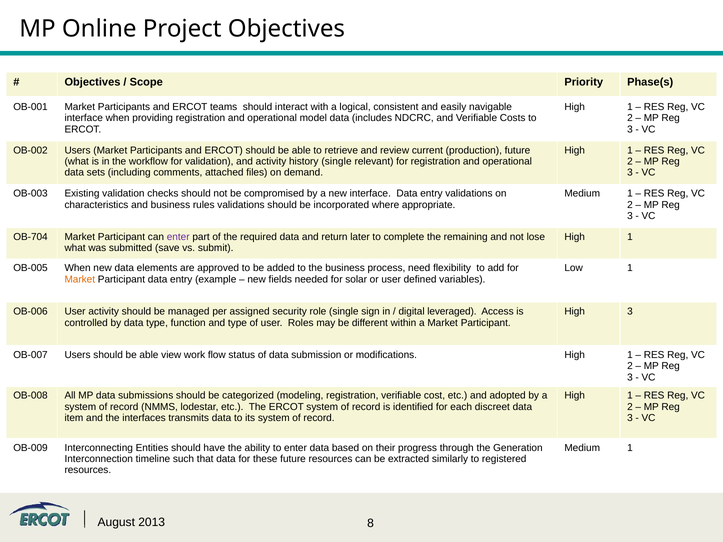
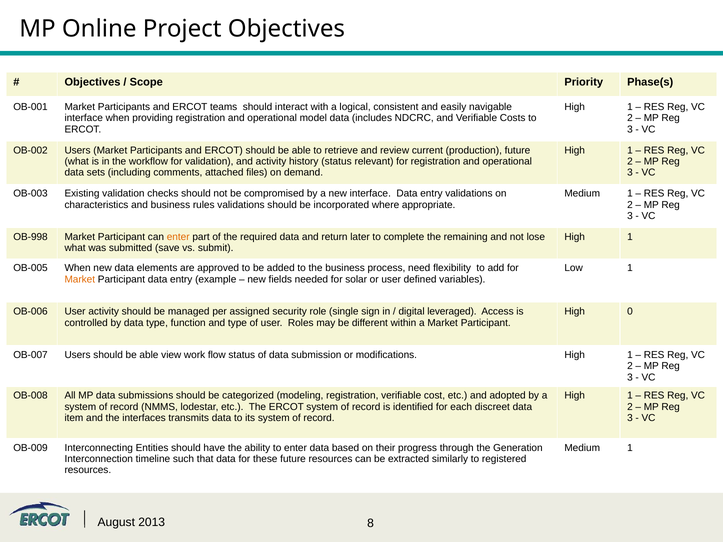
history single: single -> status
OB-704: OB-704 -> OB-998
enter at (178, 237) colour: purple -> orange
High 3: 3 -> 0
